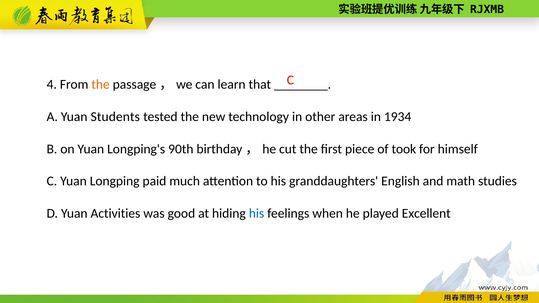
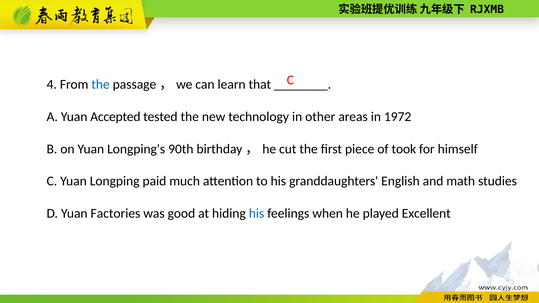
the at (101, 84) colour: orange -> blue
Students: Students -> Accepted
1934: 1934 -> 1972
Activities: Activities -> Factories
